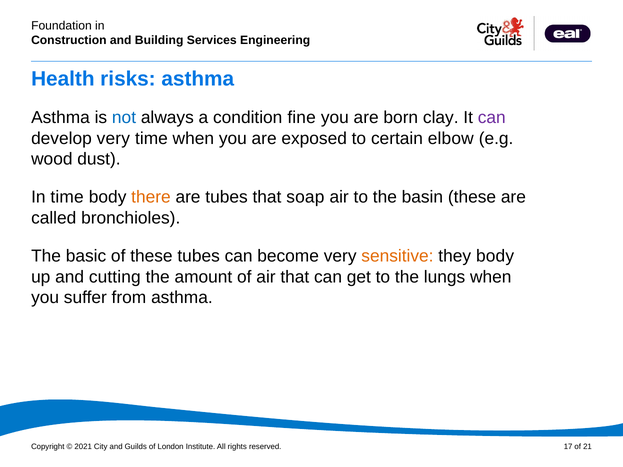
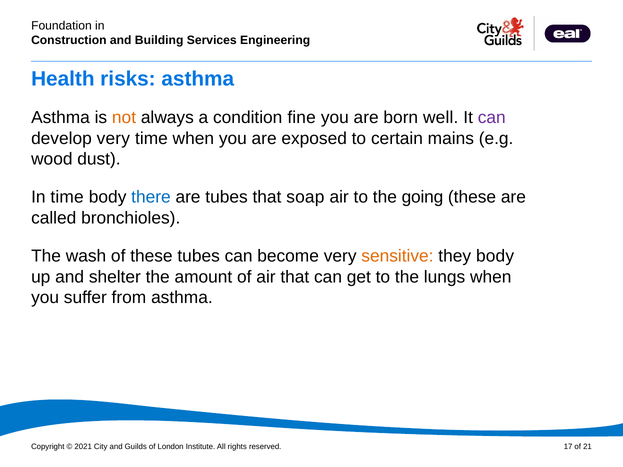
not colour: blue -> orange
clay: clay -> well
elbow: elbow -> mains
there colour: orange -> blue
basin: basin -> going
basic: basic -> wash
cutting: cutting -> shelter
